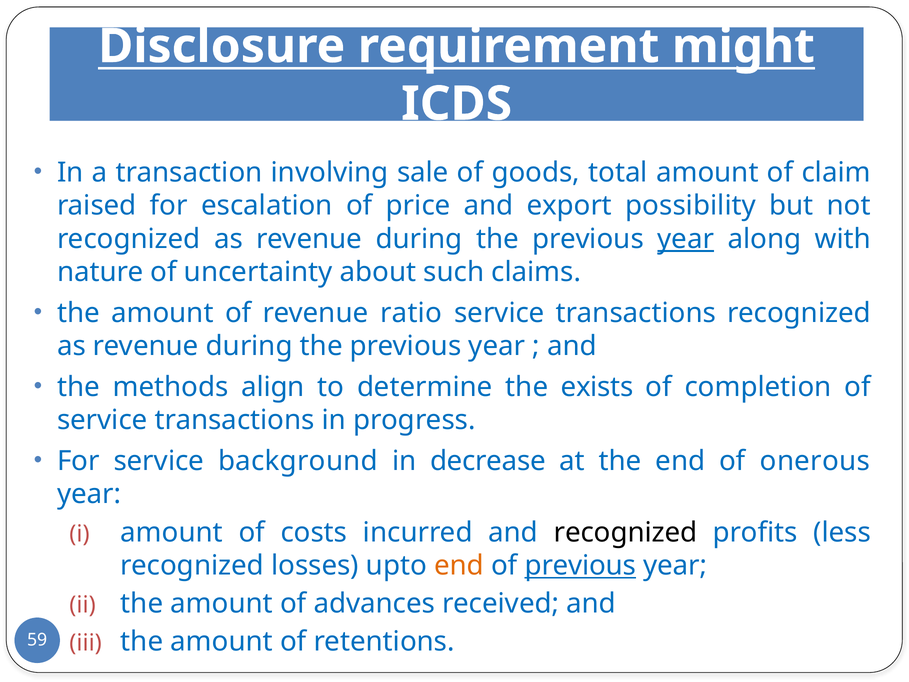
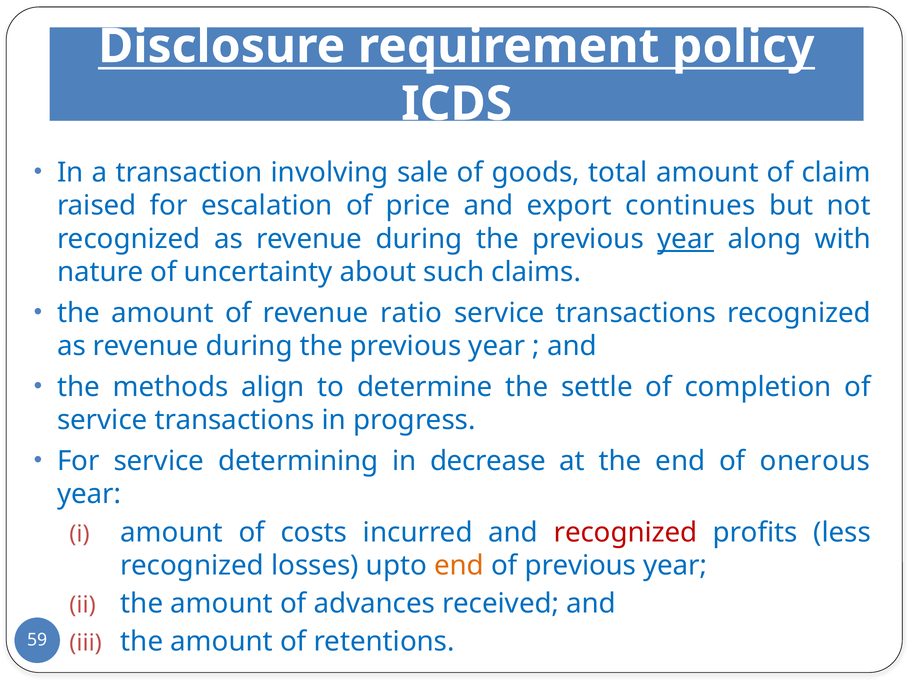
might: might -> policy
possibility: possibility -> continues
exists: exists -> settle
background: background -> determining
recognized at (626, 532) colour: black -> red
previous at (580, 565) underline: present -> none
